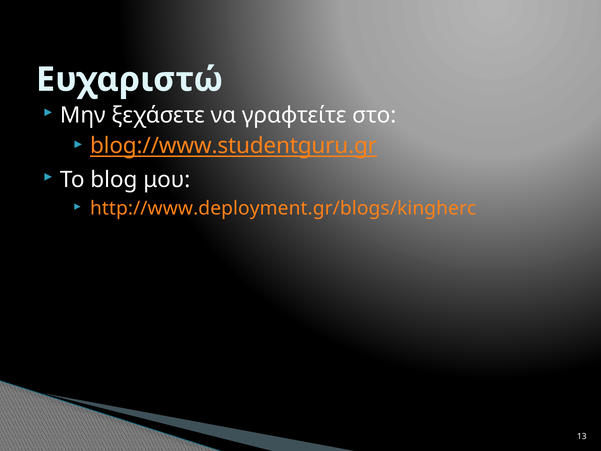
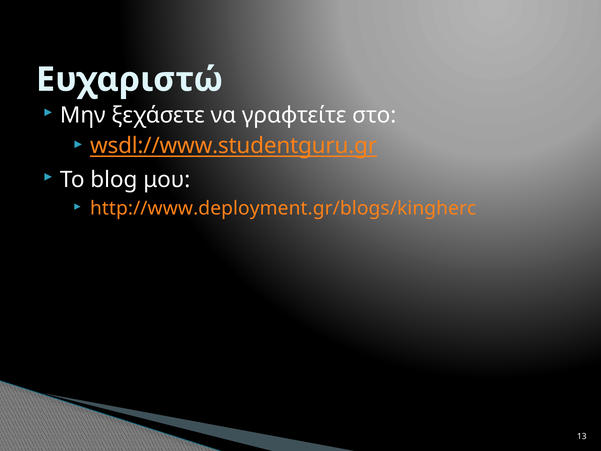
blog://www.studentguru.gr: blog://www.studentguru.gr -> wsdl://www.studentguru.gr
